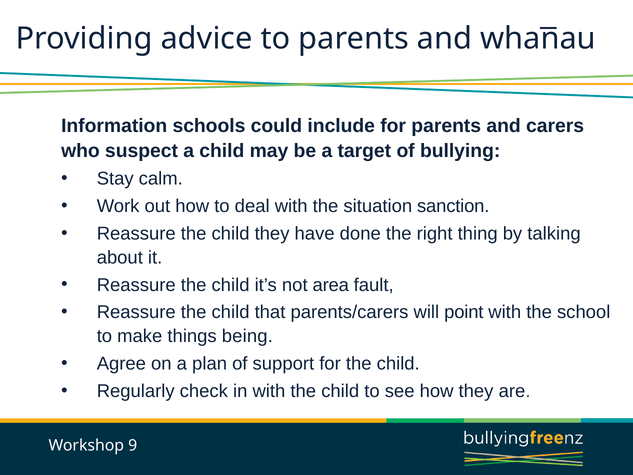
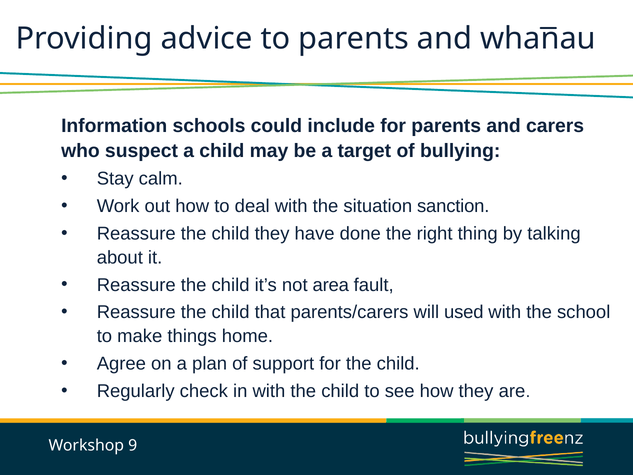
point: point -> used
being: being -> home
